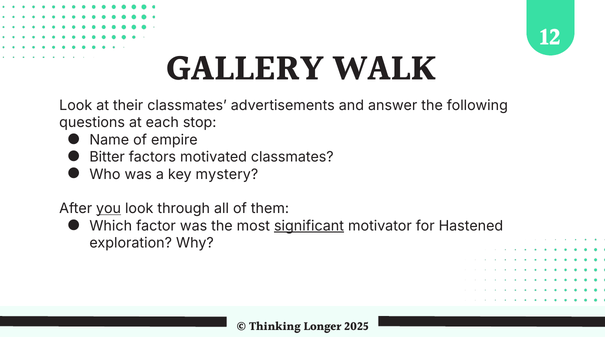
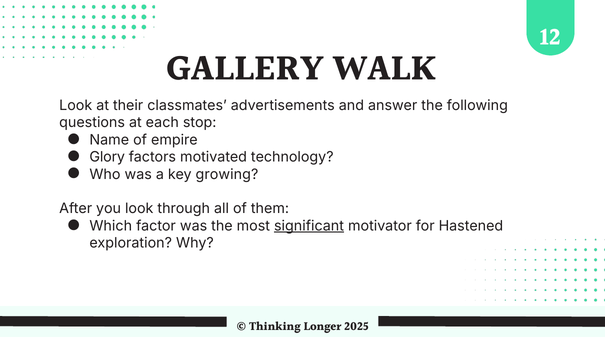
Bitter: Bitter -> Glory
motivated classmates: classmates -> technology
mystery: mystery -> growing
you underline: present -> none
